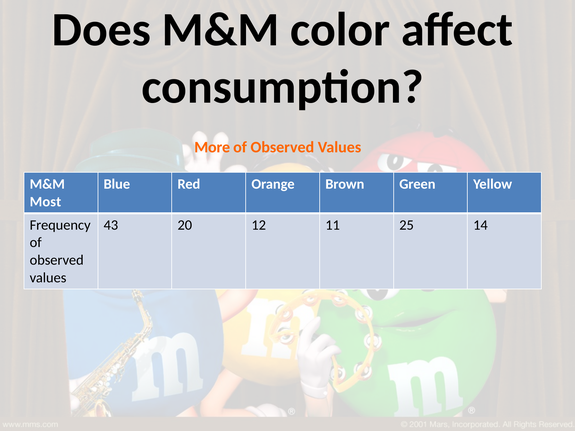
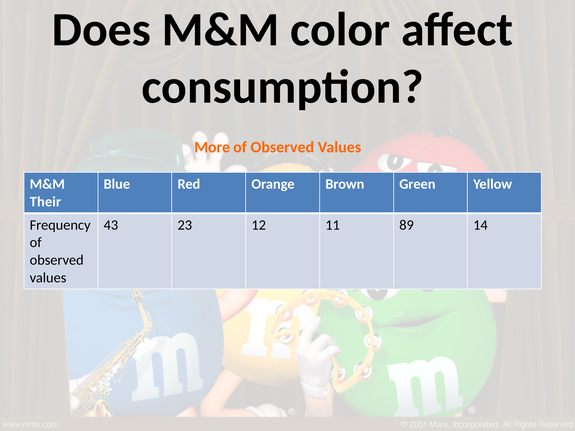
Most: Most -> Their
20: 20 -> 23
25: 25 -> 89
